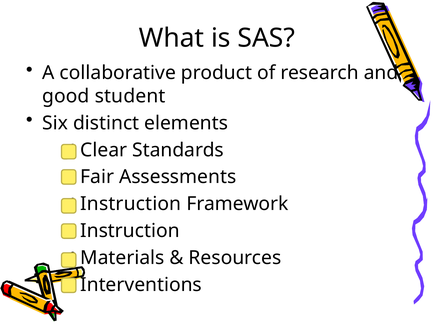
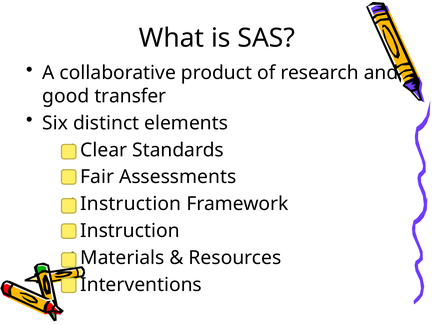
student: student -> transfer
